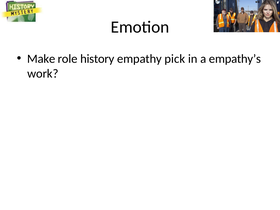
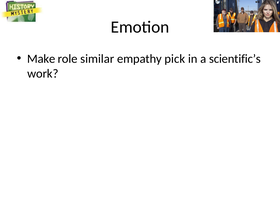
history: history -> similar
empathy’s: empathy’s -> scientific’s
